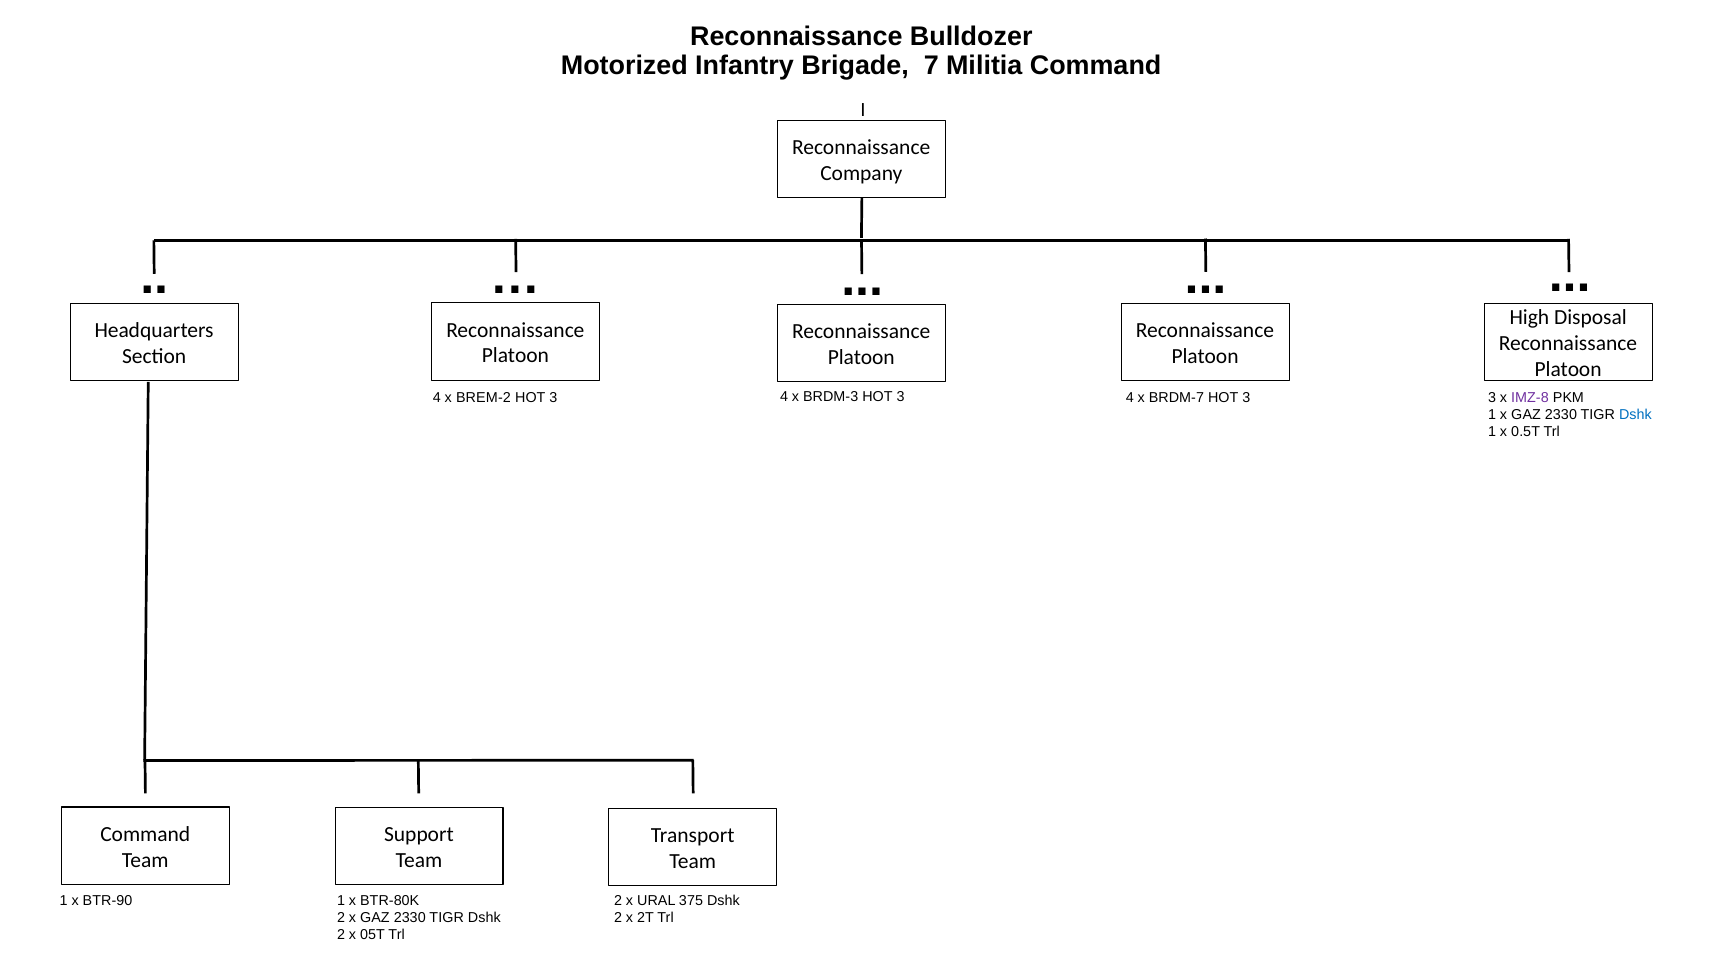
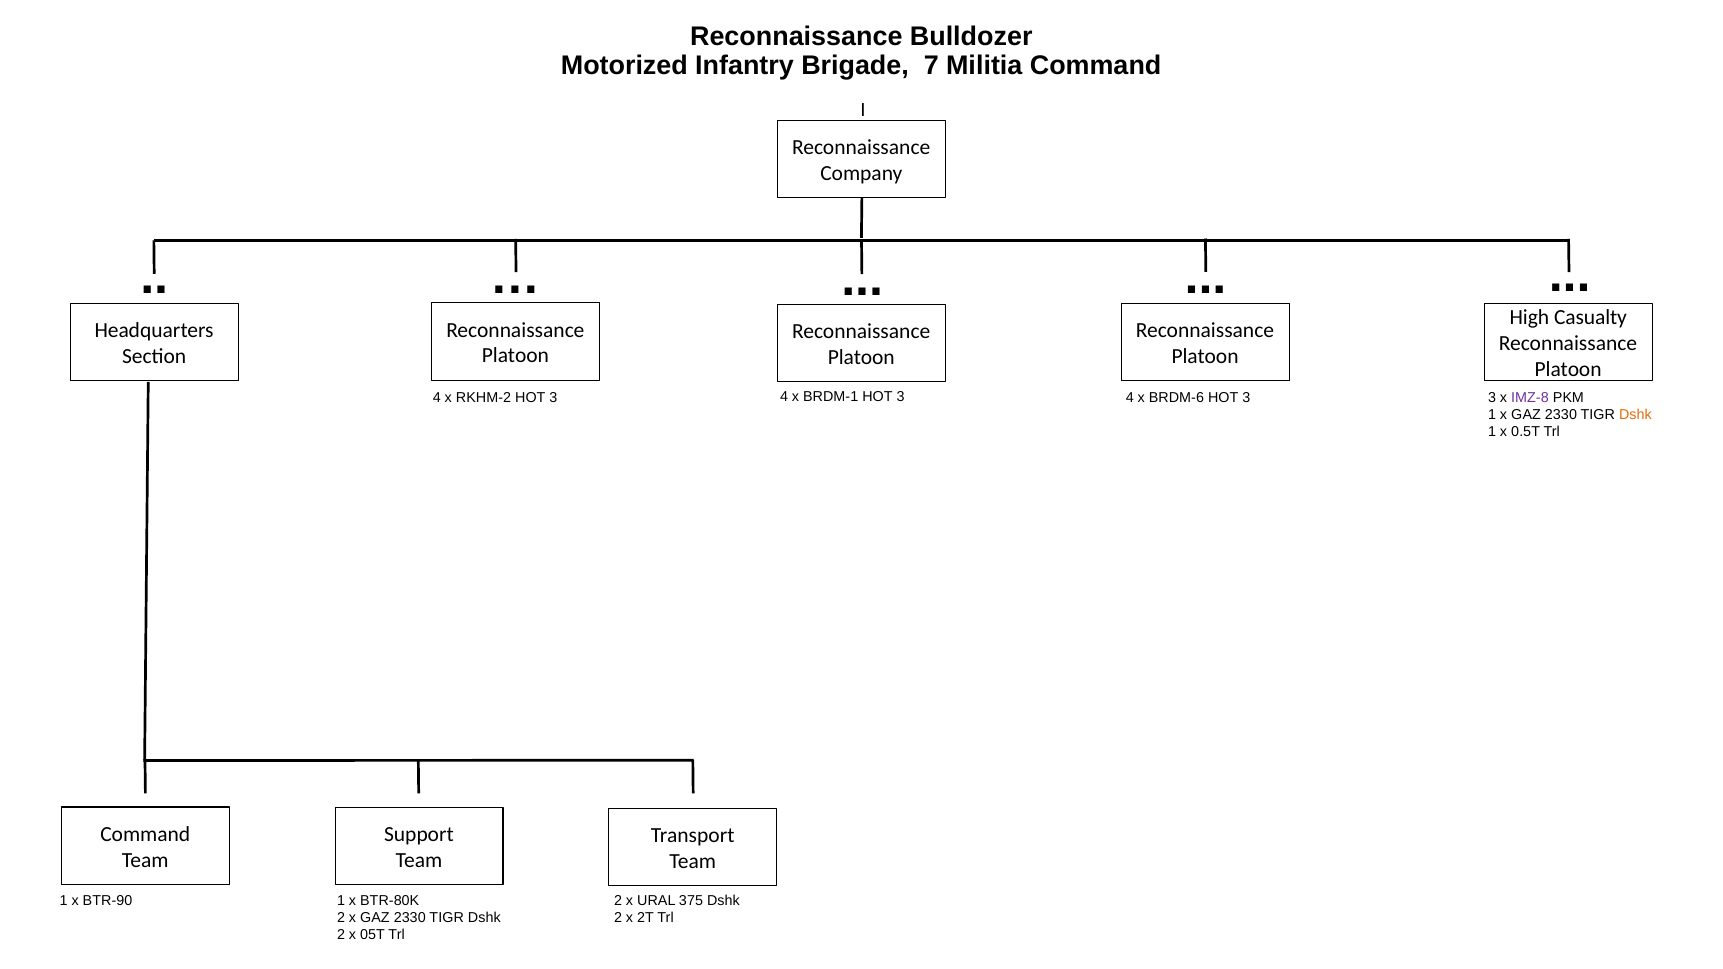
Disposal: Disposal -> Casualty
BREM-2: BREM-2 -> RKHM-2
BRDM-3: BRDM-3 -> BRDM-1
BRDM-7: BRDM-7 -> BRDM-6
Dshk at (1635, 415) colour: blue -> orange
